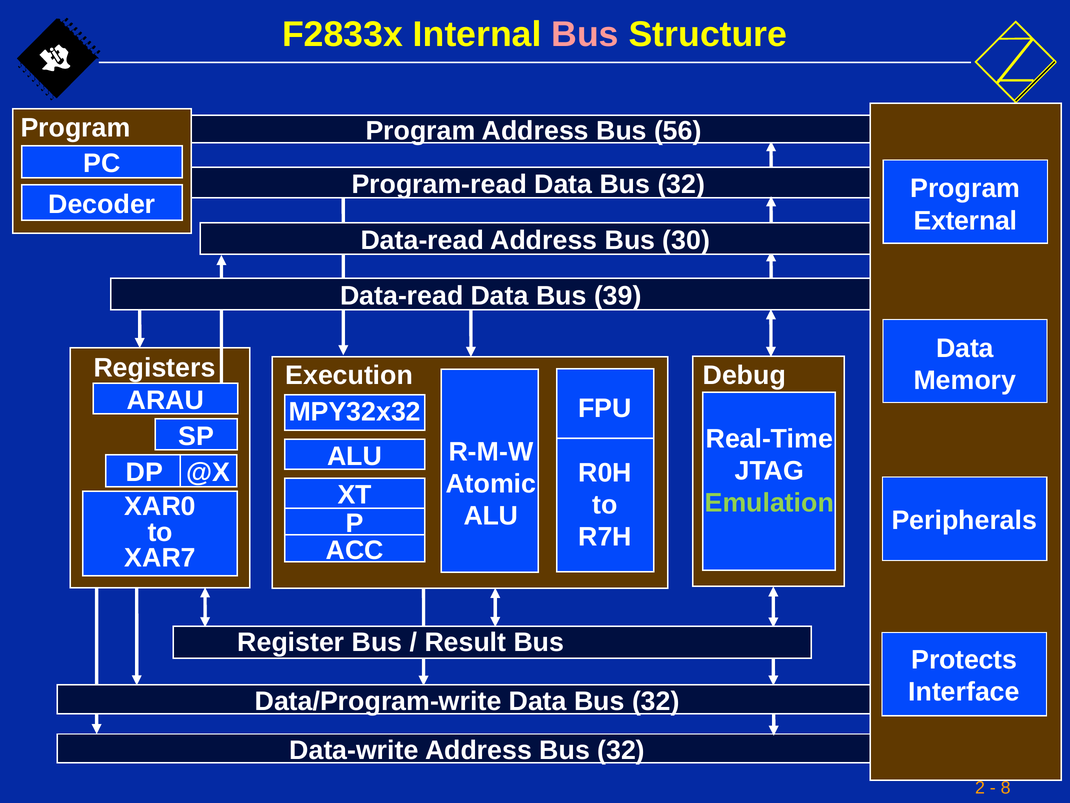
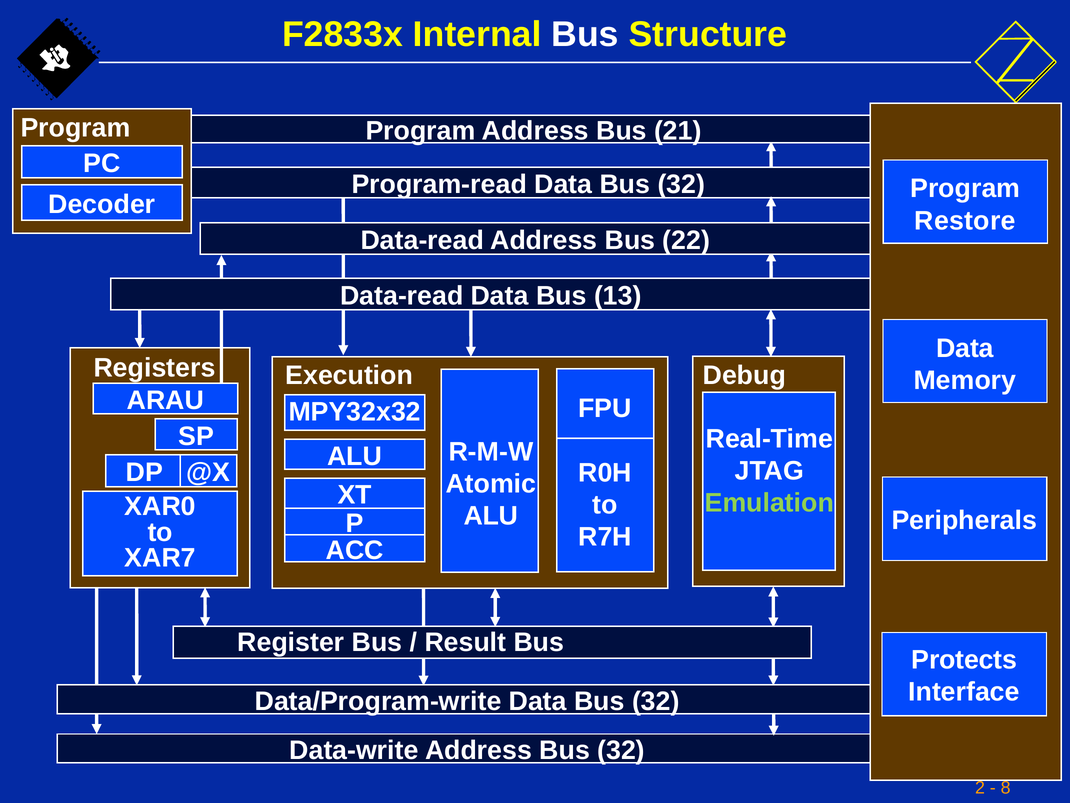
Bus at (585, 35) colour: pink -> white
56: 56 -> 21
External: External -> Restore
30: 30 -> 22
39: 39 -> 13
